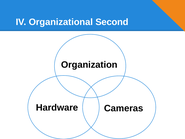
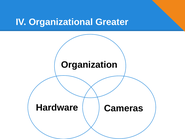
Second: Second -> Greater
